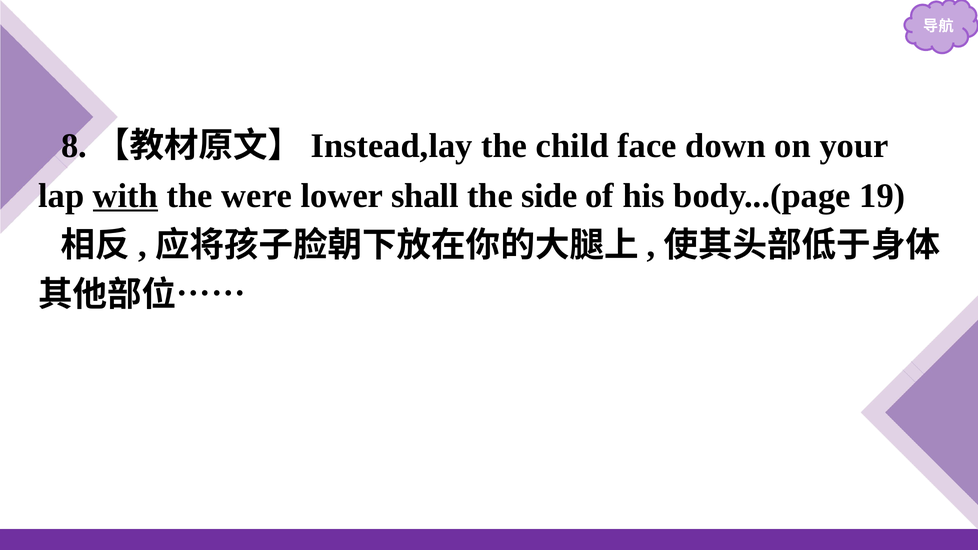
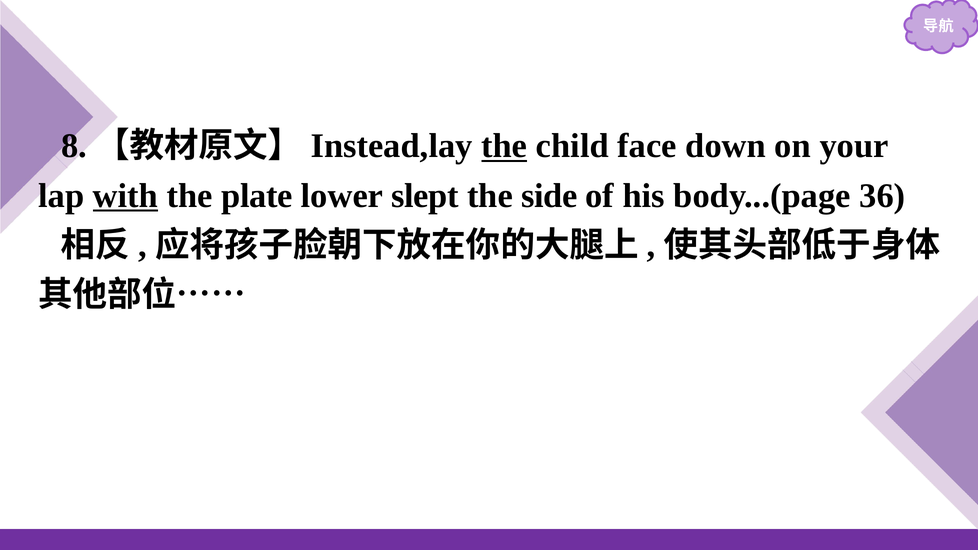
the at (504, 146) underline: none -> present
were: were -> plate
shall: shall -> slept
19: 19 -> 36
